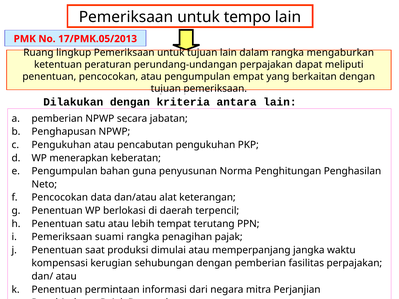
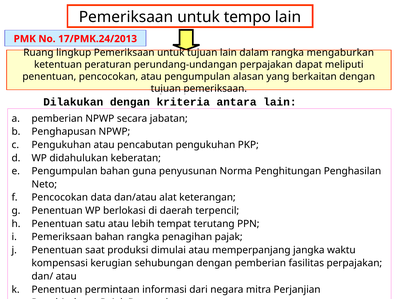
17/PMK.05/2013: 17/PMK.05/2013 -> 17/PMK.24/2013
empat: empat -> alasan
menerapkan: menerapkan -> didahulukan
Pemeriksaan suami: suami -> bahan
